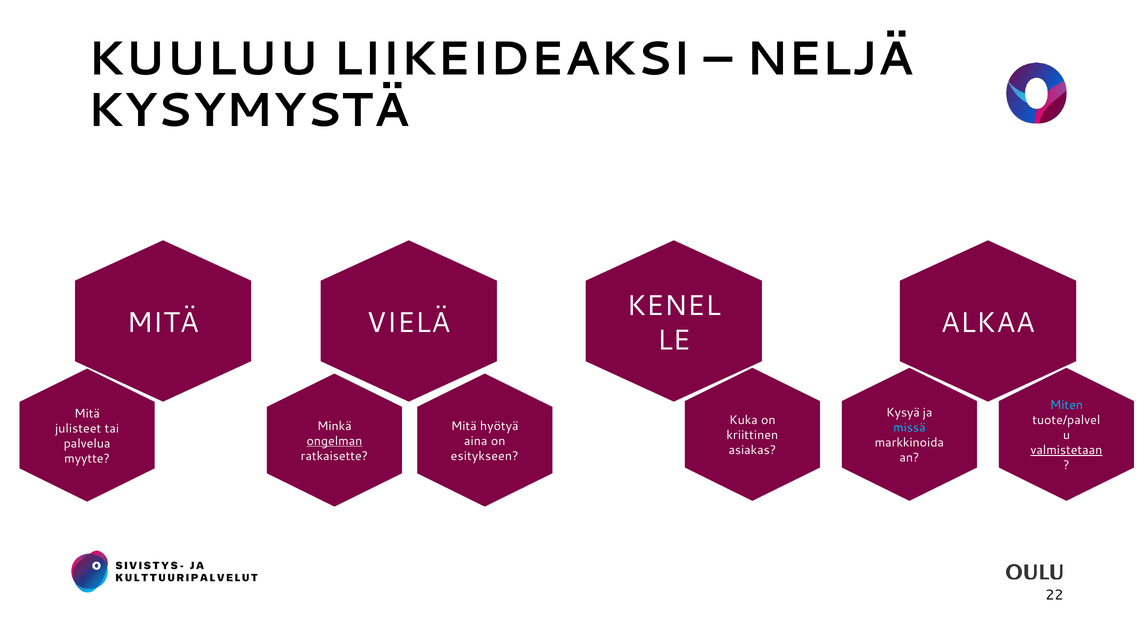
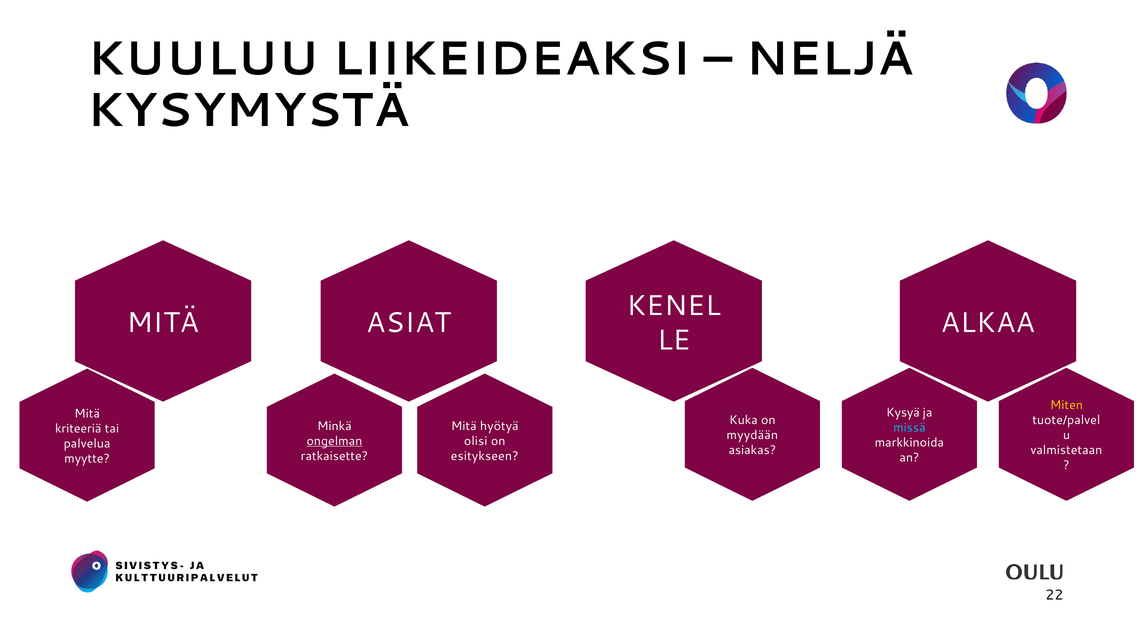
VIELÄ: VIELÄ -> ASIAT
Miten colour: light blue -> yellow
julisteet: julisteet -> kriteeriä
kriittinen: kriittinen -> myydään
aina: aina -> olisi
valmistetaan underline: present -> none
